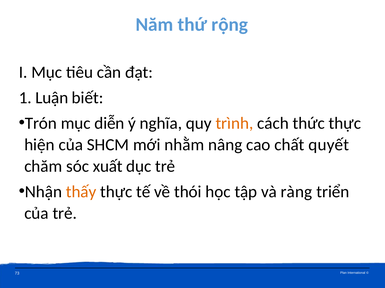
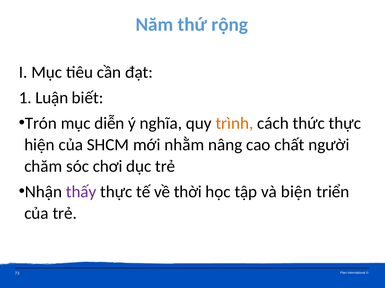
quyết: quyết -> người
xuất: xuất -> chơi
thấy colour: orange -> purple
thói: thói -> thời
ràng: ràng -> biện
